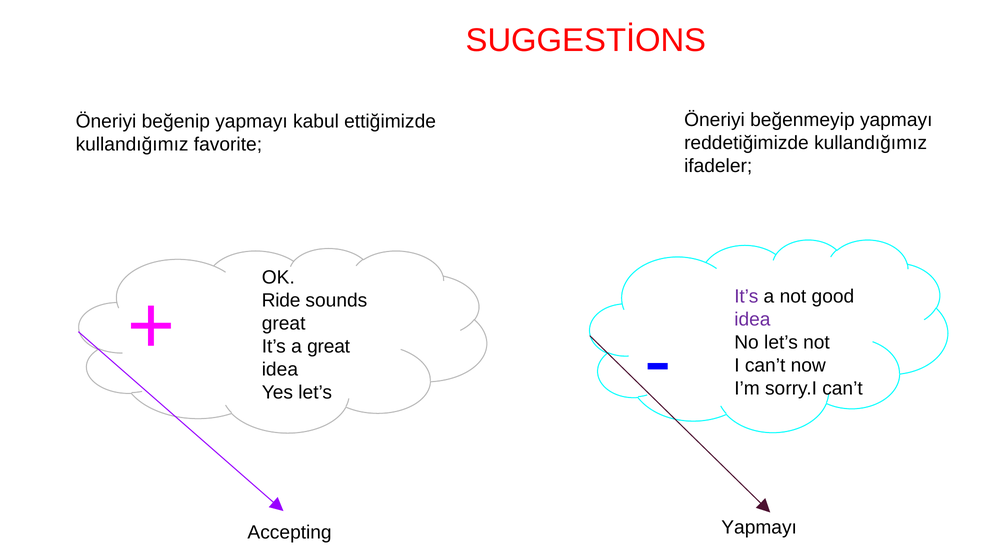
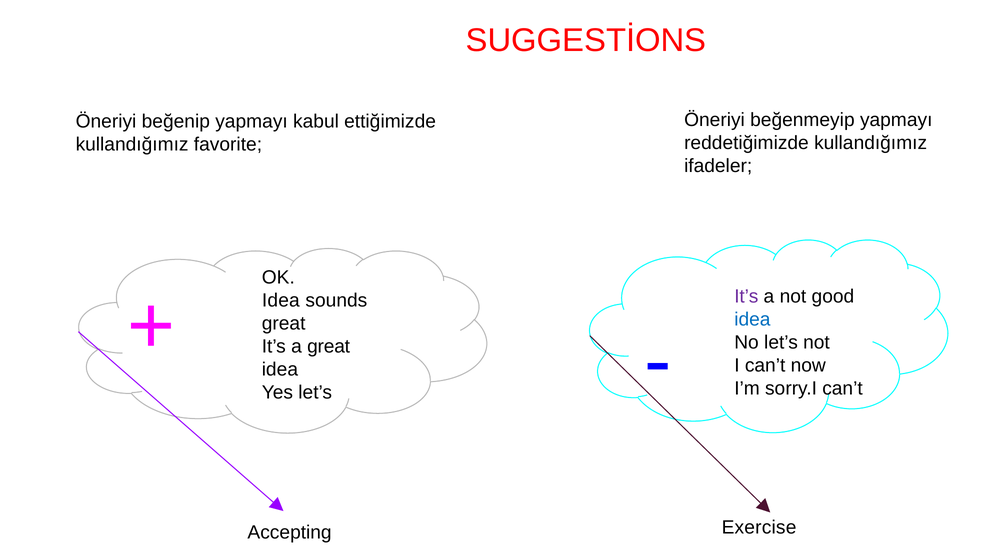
Ride at (281, 301): Ride -> Idea
idea at (752, 319) colour: purple -> blue
Yapmayı at (759, 527): Yapmayı -> Exercise
